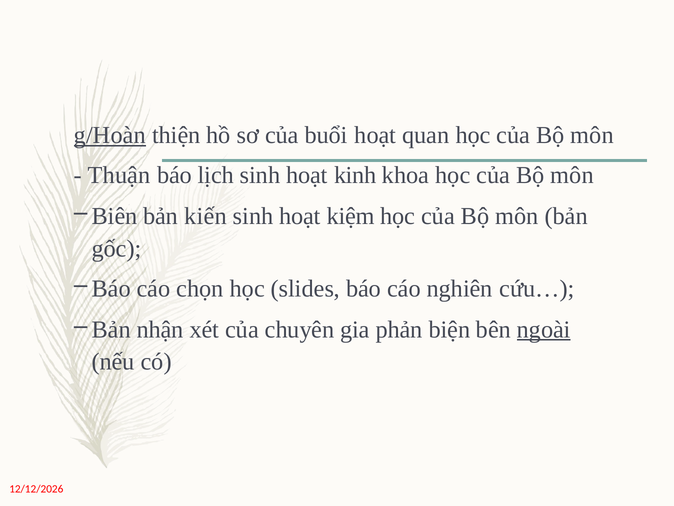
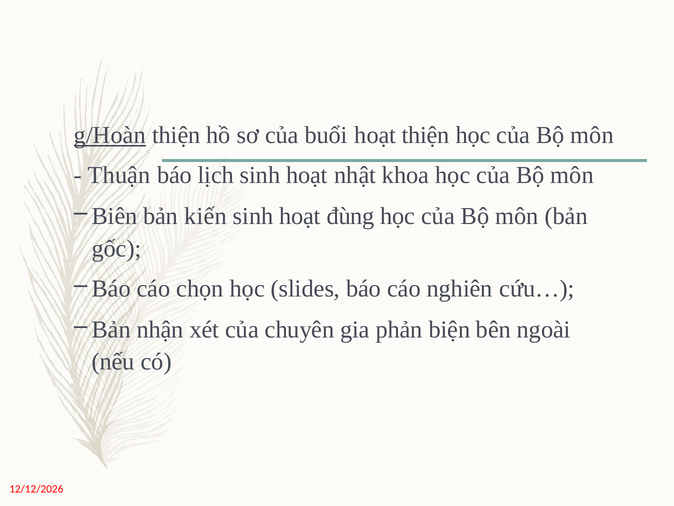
hoạt quan: quan -> thiện
kinh: kinh -> nhật
kiệm: kiệm -> đùng
ngoài underline: present -> none
